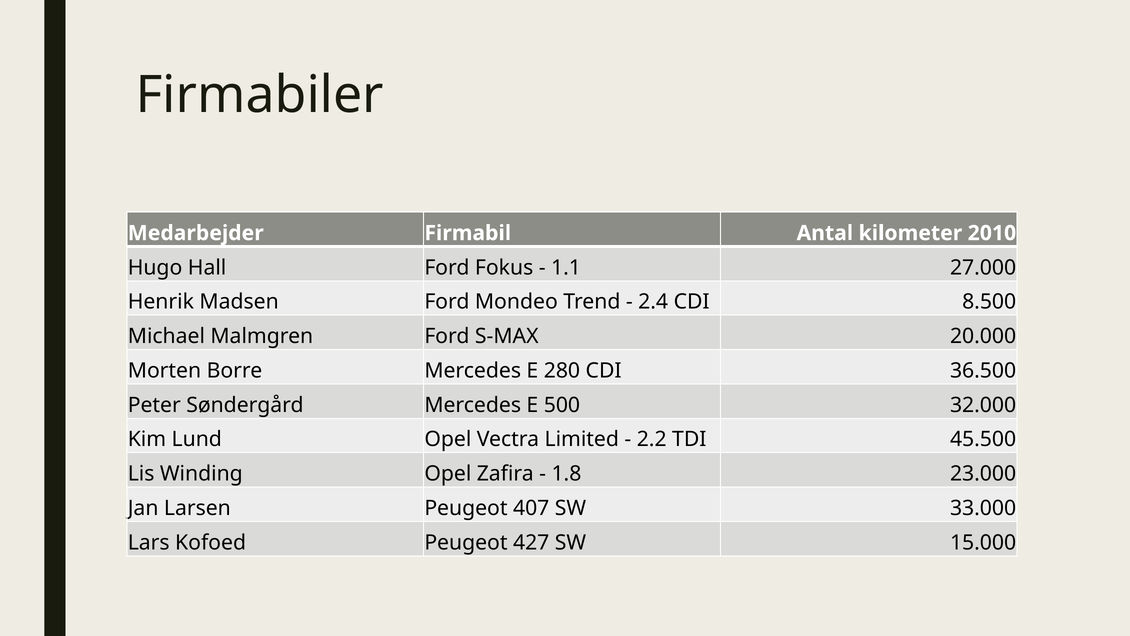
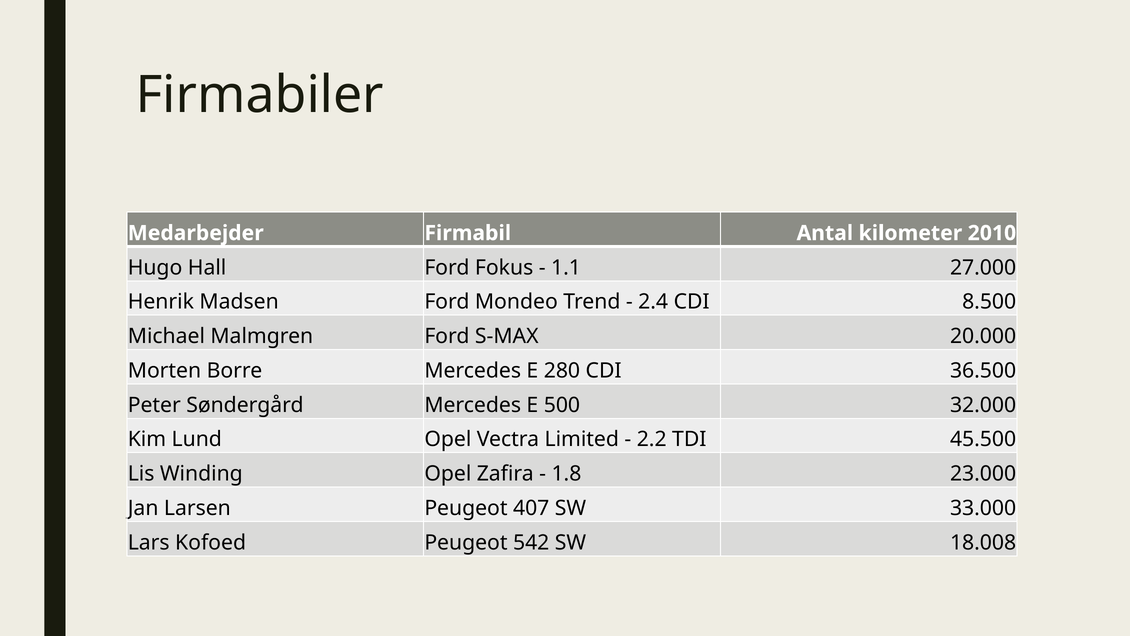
427: 427 -> 542
15.000: 15.000 -> 18.008
